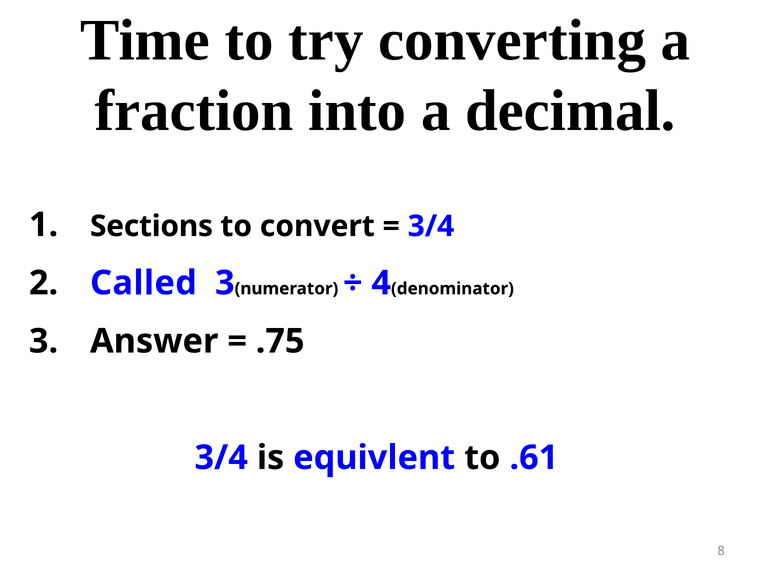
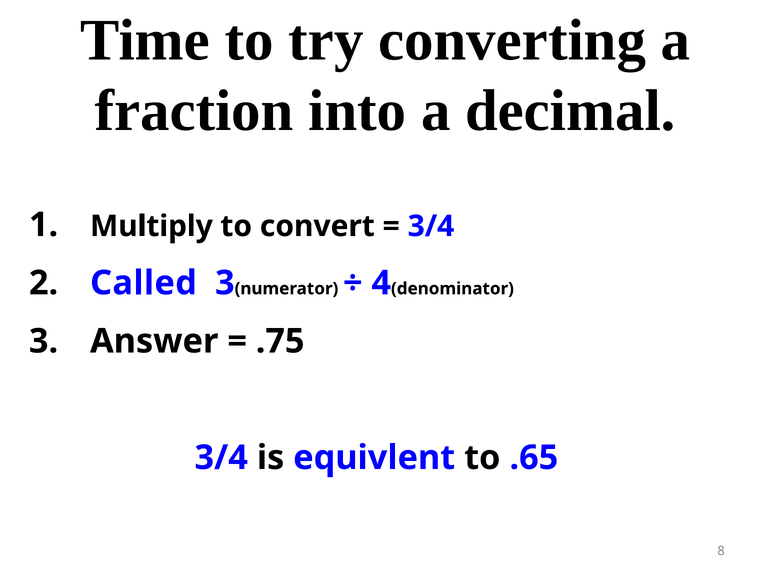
Sections: Sections -> Multiply
.61: .61 -> .65
